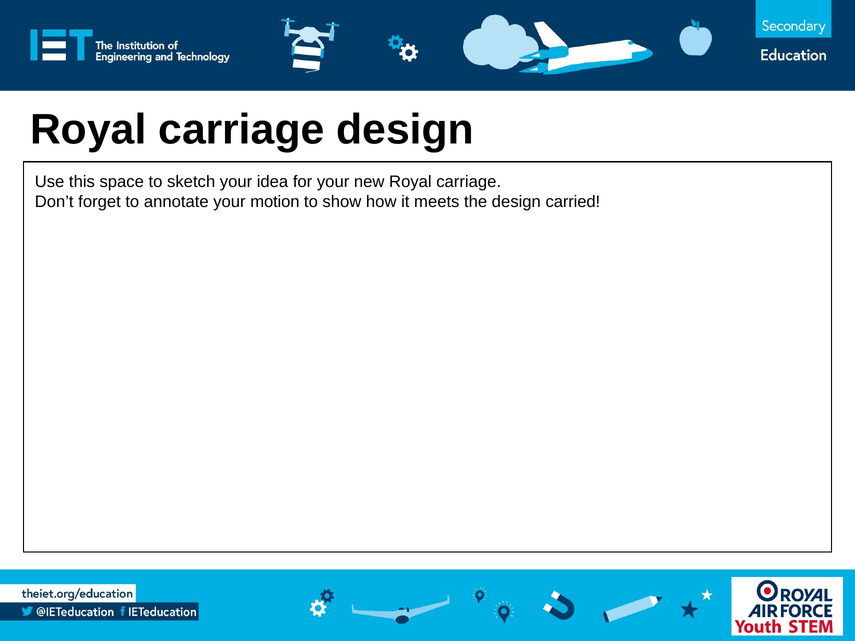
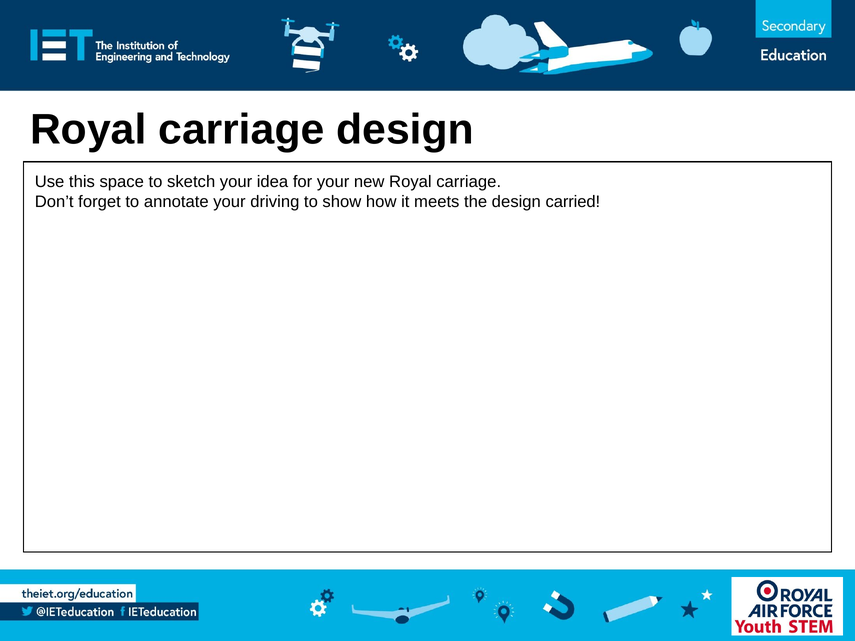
motion: motion -> driving
